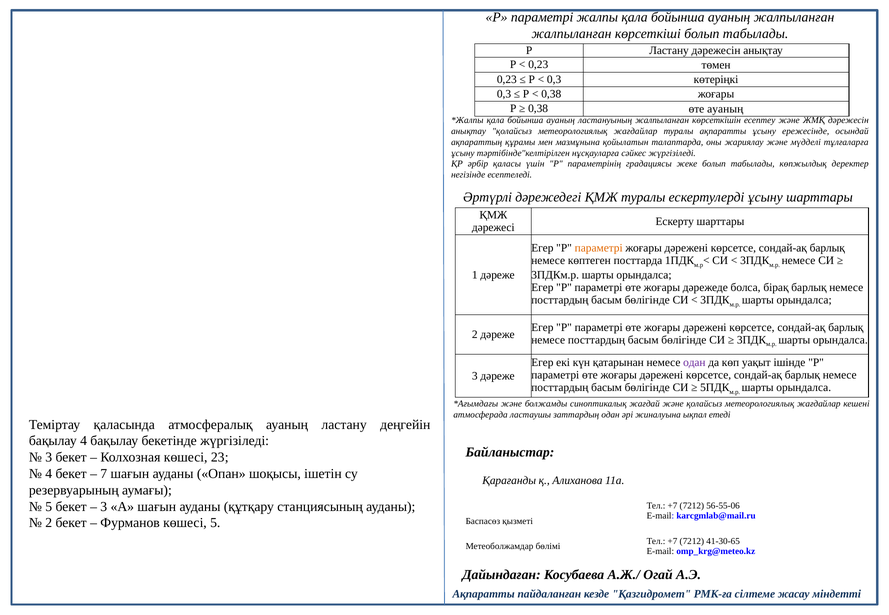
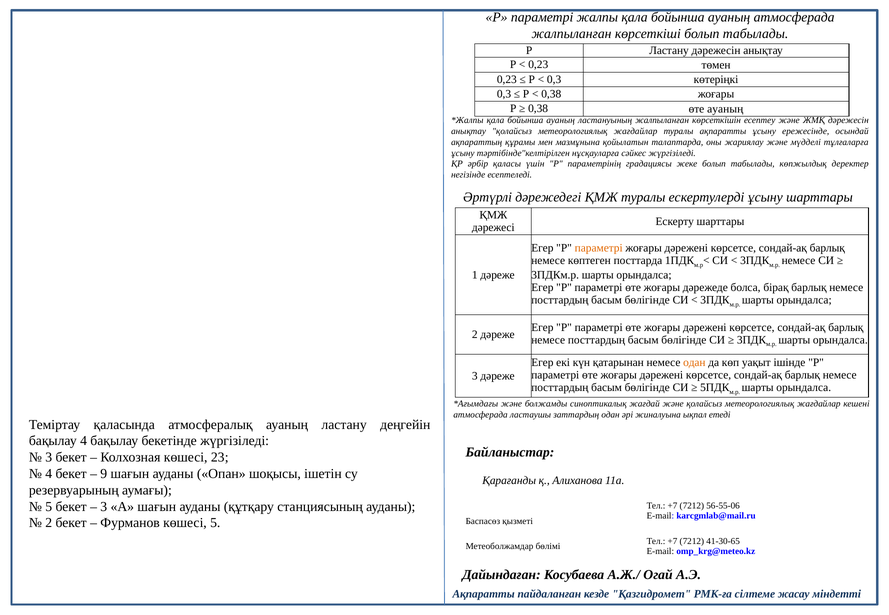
ауаның жалпыланған: жалпыланған -> атмосферада
одан at (694, 363) colour: purple -> orange
7: 7 -> 9
